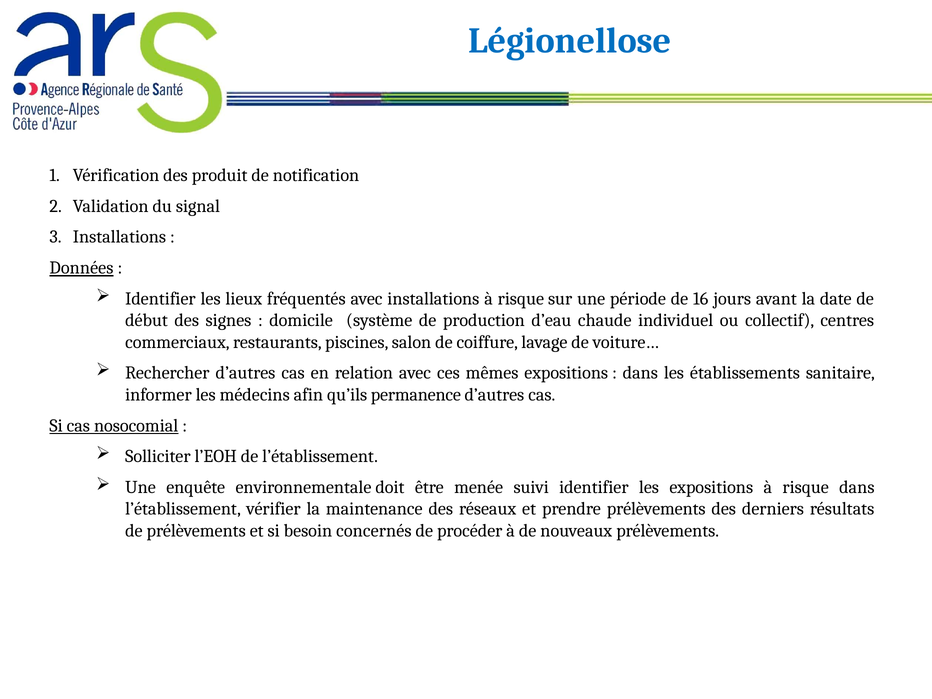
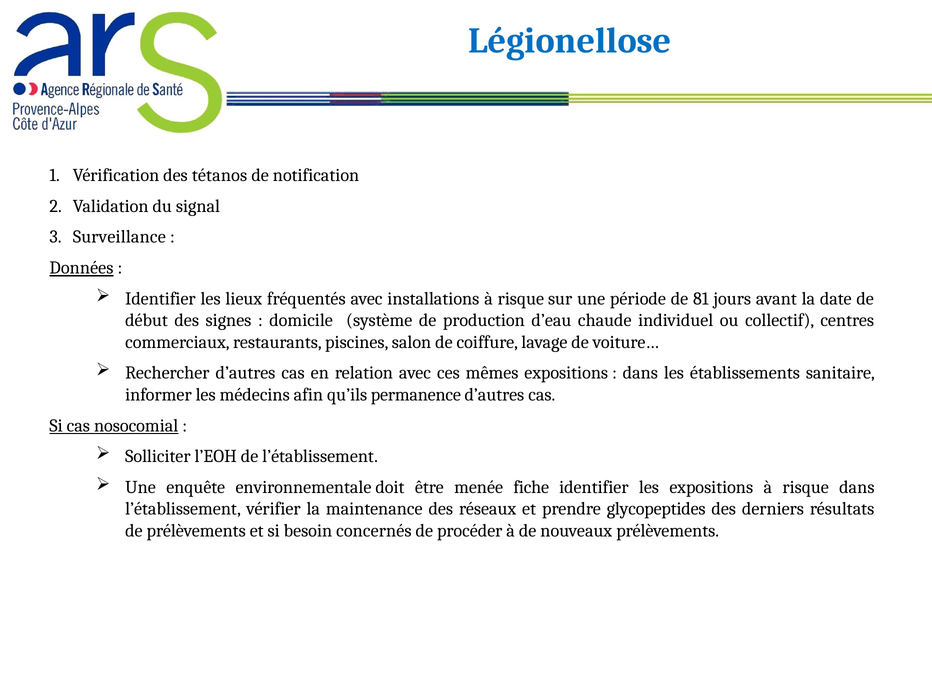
produit: produit -> tétanos
Installations at (119, 237): Installations -> Surveillance
16: 16 -> 81
suivi: suivi -> fiche
prendre prélèvements: prélèvements -> glycopeptides
